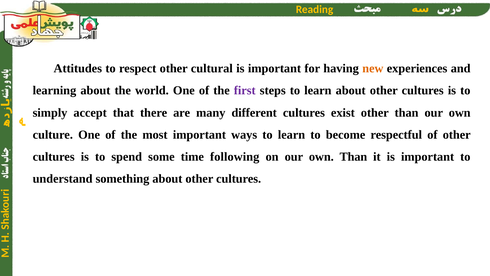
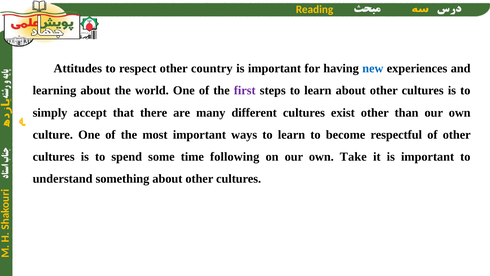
cultural: cultural -> country
new colour: orange -> blue
own Than: Than -> Take
